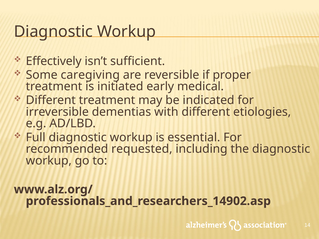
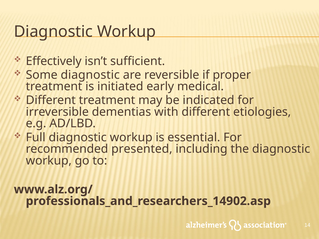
Some caregiving: caregiving -> diagnostic
requested: requested -> presented
